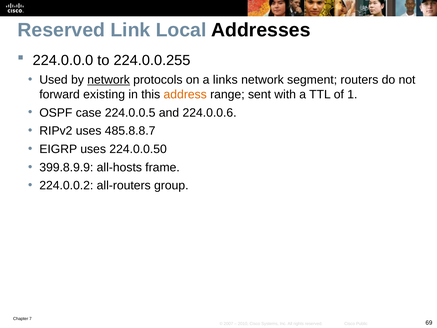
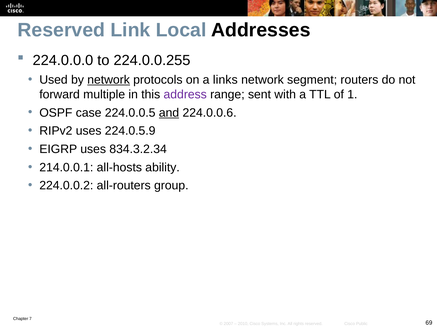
existing: existing -> multiple
address colour: orange -> purple
and underline: none -> present
485.8.8.7: 485.8.8.7 -> 224.0.5.9
224.0.0.50: 224.0.0.50 -> 834.3.2.34
399.8.9.9: 399.8.9.9 -> 214.0.0.1
frame: frame -> ability
